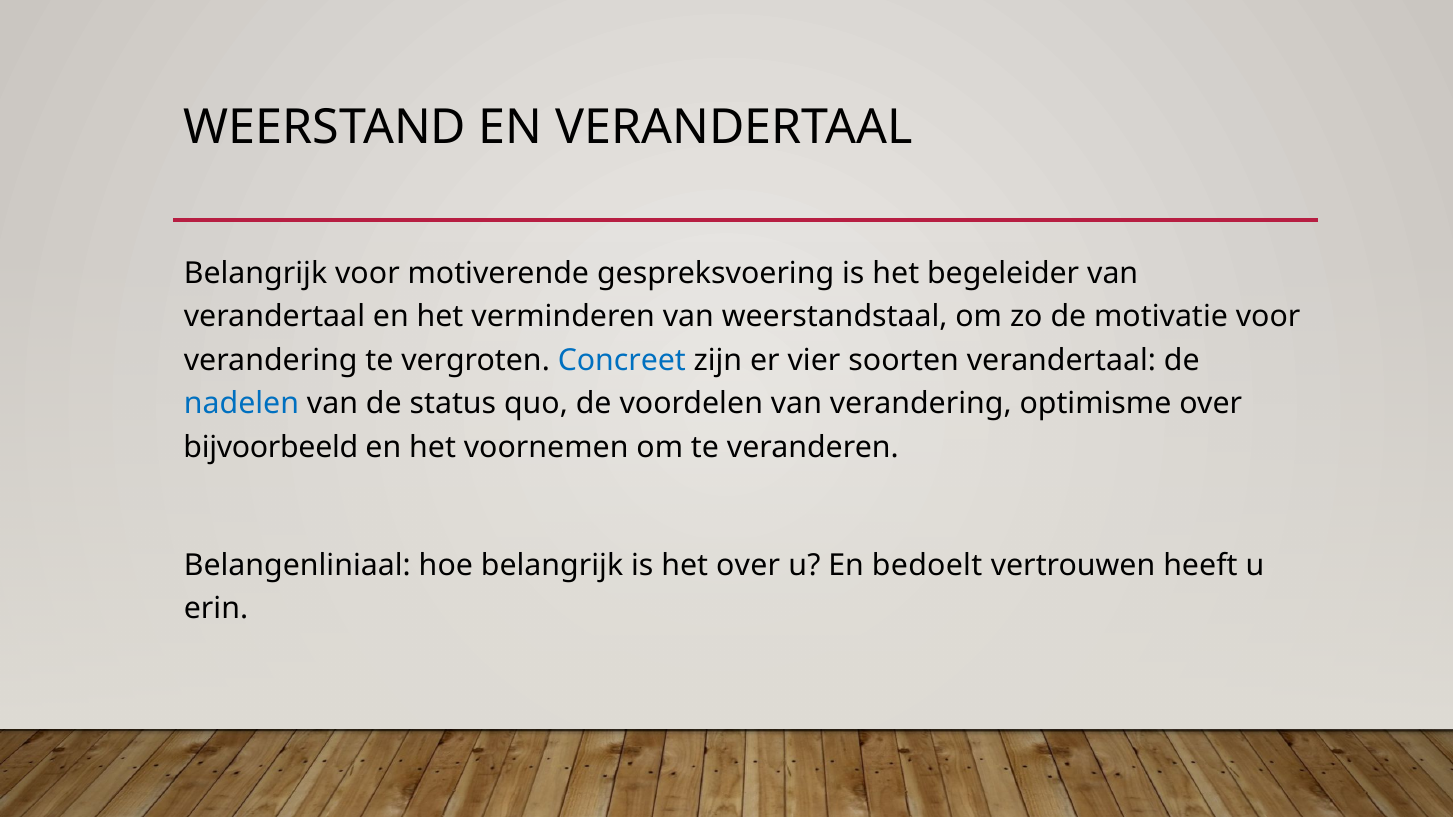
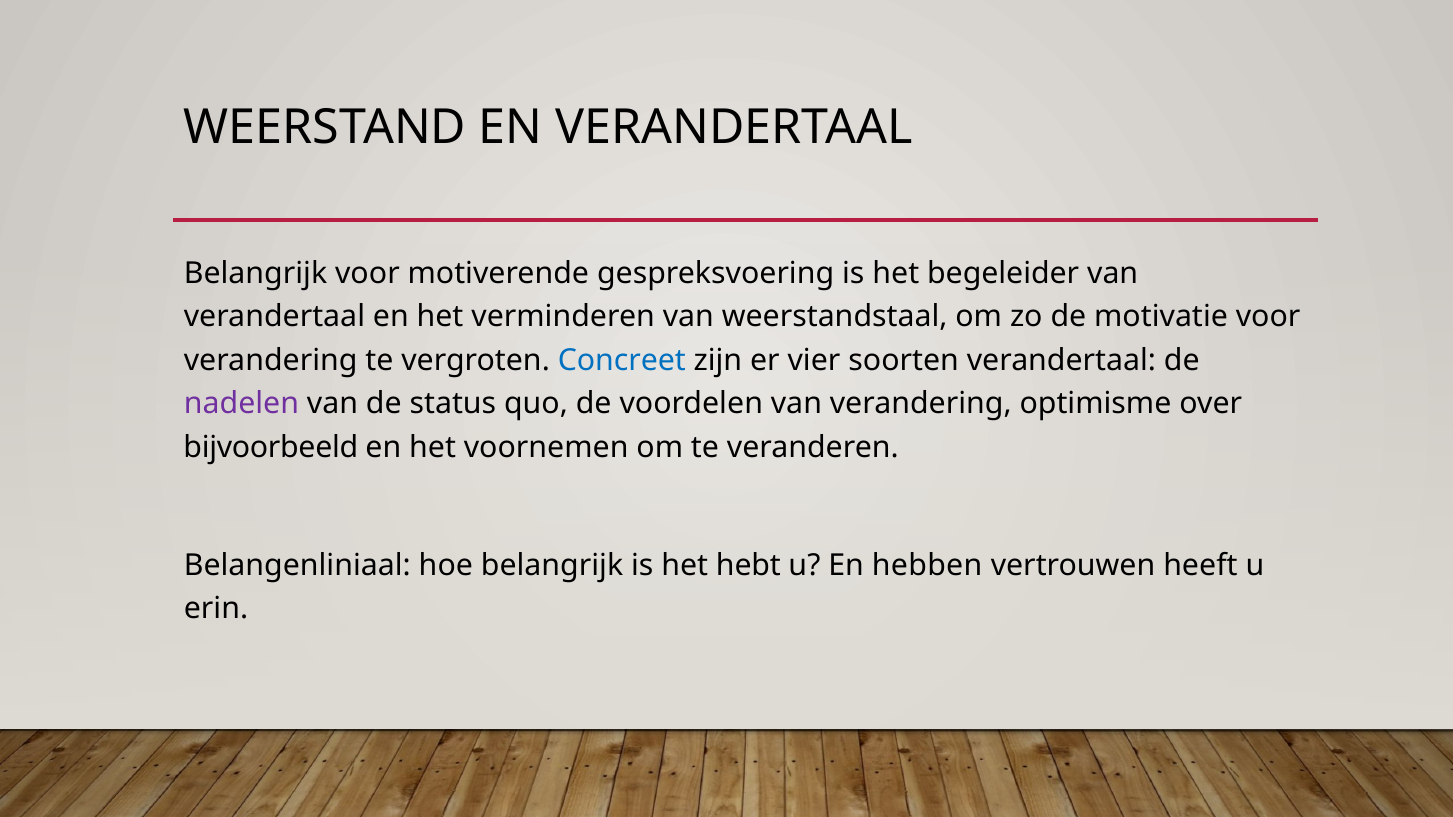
nadelen colour: blue -> purple
het over: over -> hebt
bedoelt: bedoelt -> hebben
